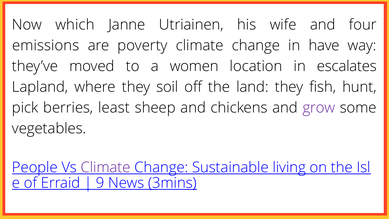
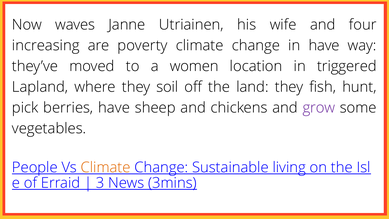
which: which -> waves
emissions: emissions -> increasing
escalates: escalates -> triggered
berries least: least -> have
Climate at (106, 167) colour: purple -> orange
9: 9 -> 3
